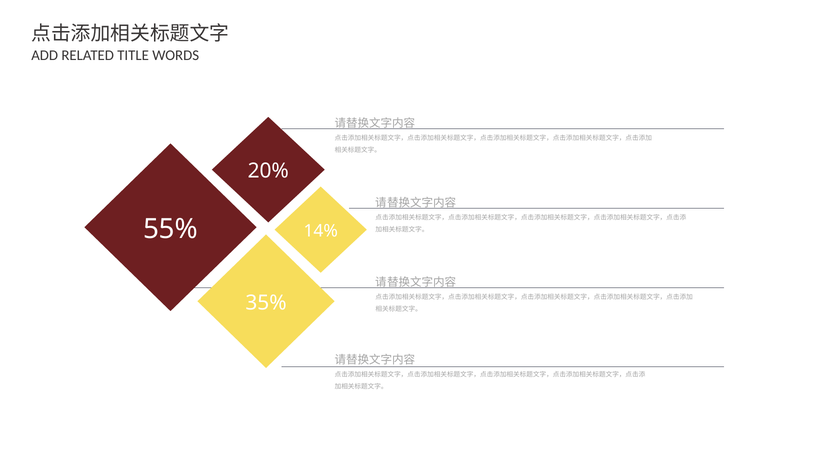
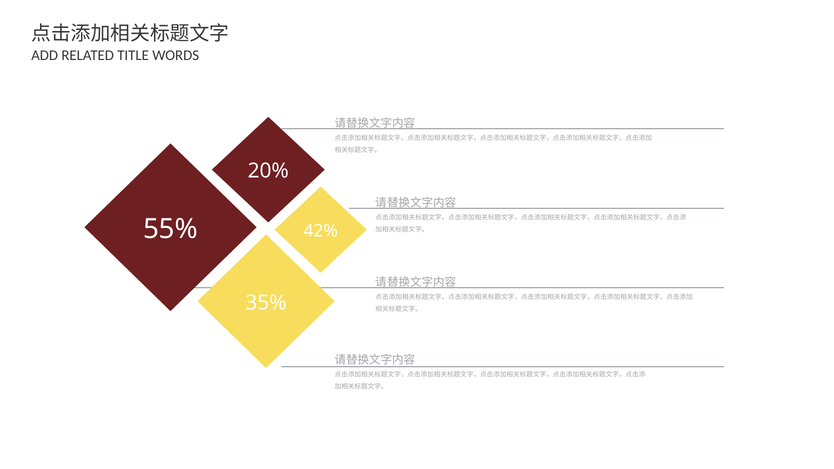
14%: 14% -> 42%
